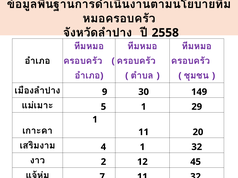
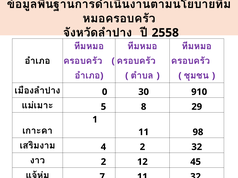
9: 9 -> 0
149: 149 -> 910
5 1: 1 -> 8
20: 20 -> 98
4 1: 1 -> 2
